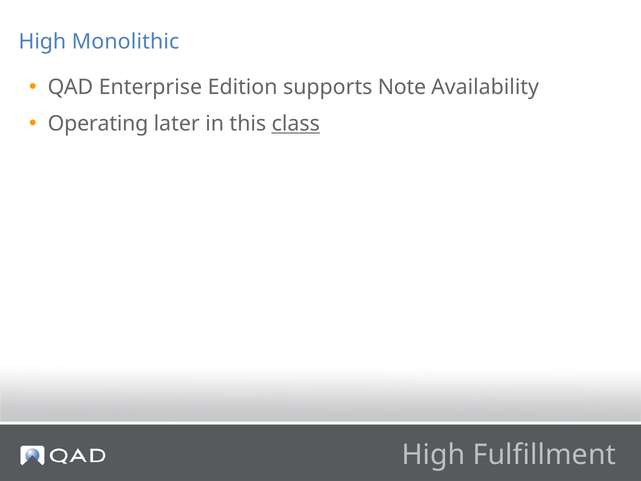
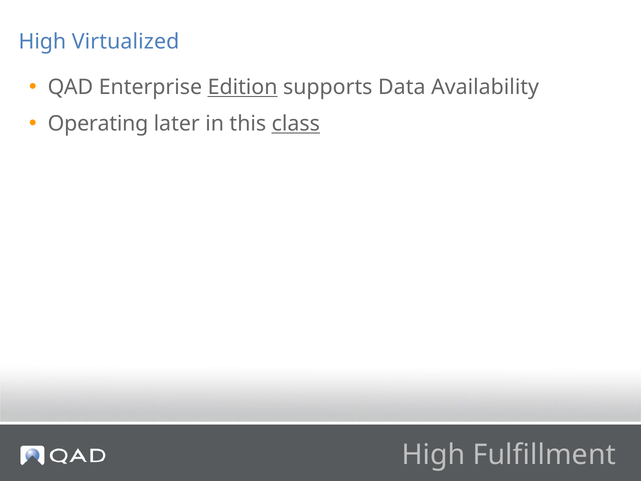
Monolithic: Monolithic -> Virtualized
Edition underline: none -> present
Note: Note -> Data
